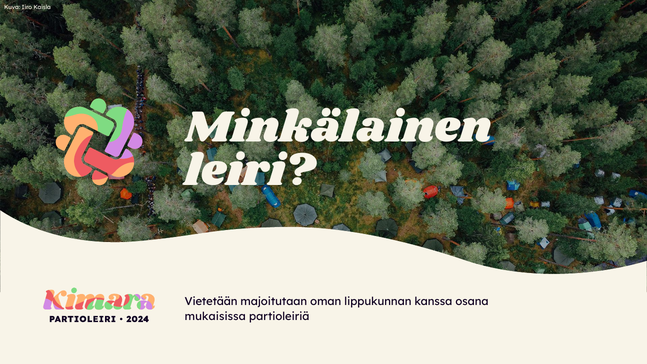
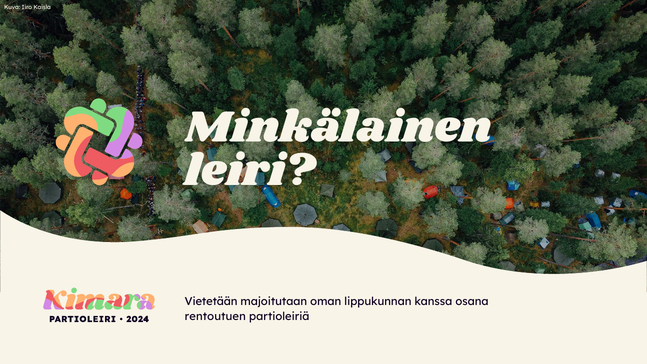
mukaisissa: mukaisissa -> rentoutuen
